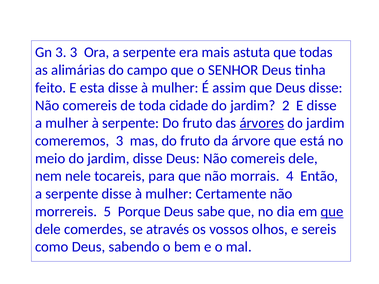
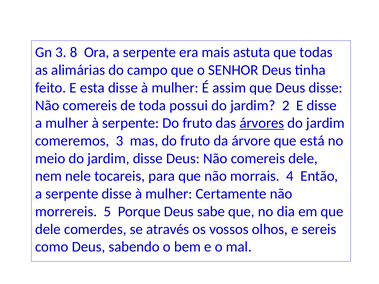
3 3: 3 -> 8
cidade: cidade -> possui
que at (332, 212) underline: present -> none
